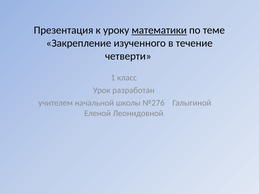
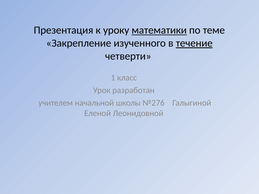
течение underline: none -> present
